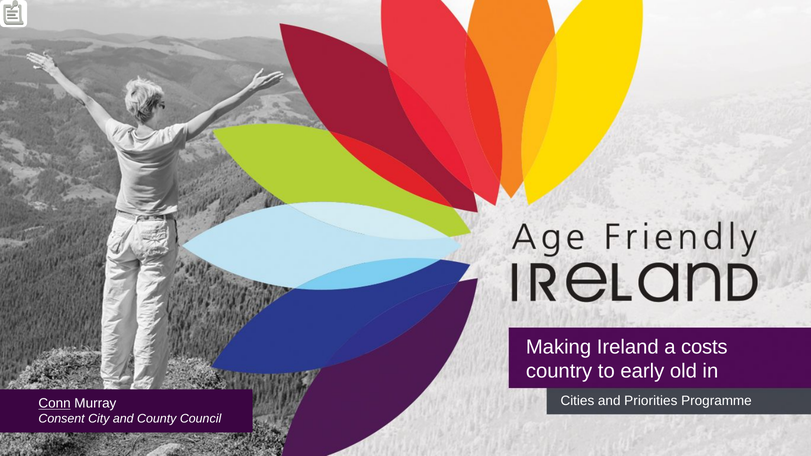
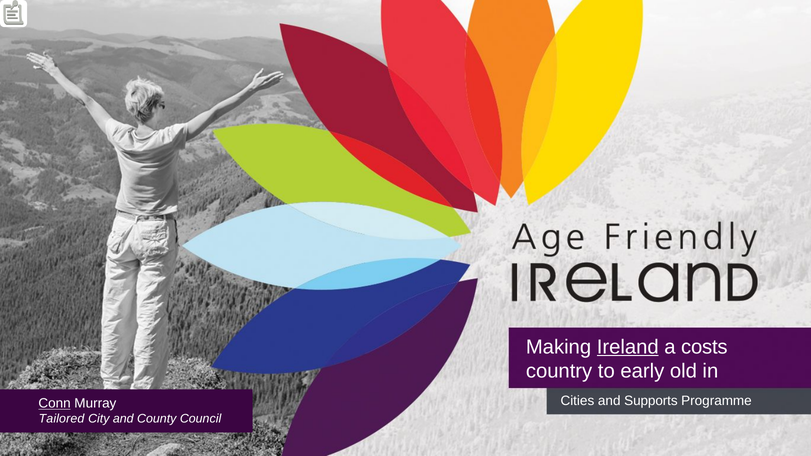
Ireland underline: none -> present
Priorities: Priorities -> Supports
Consent: Consent -> Tailored
